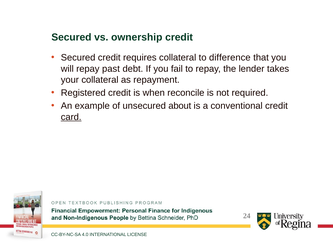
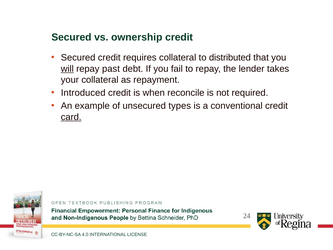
difference: difference -> distributed
will underline: none -> present
Registered: Registered -> Introduced
about: about -> types
